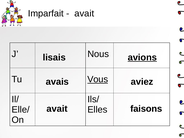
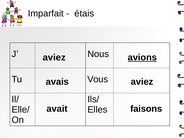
avait at (84, 13): avait -> étais
lisais at (54, 57): lisais -> aviez
Vous underline: present -> none
